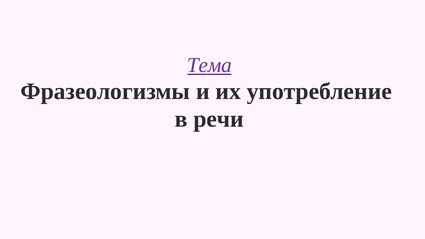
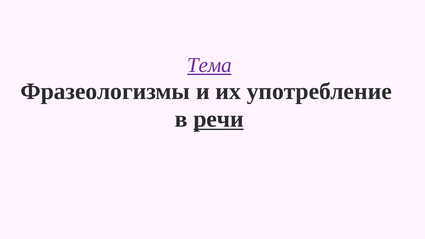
речи underline: none -> present
